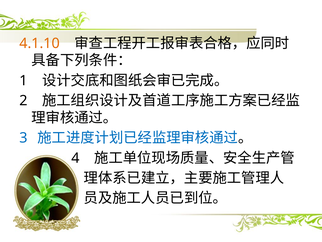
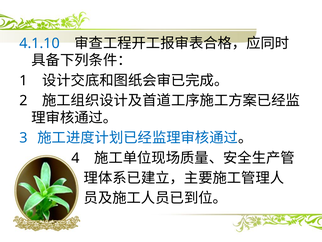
4.1.10 colour: orange -> blue
